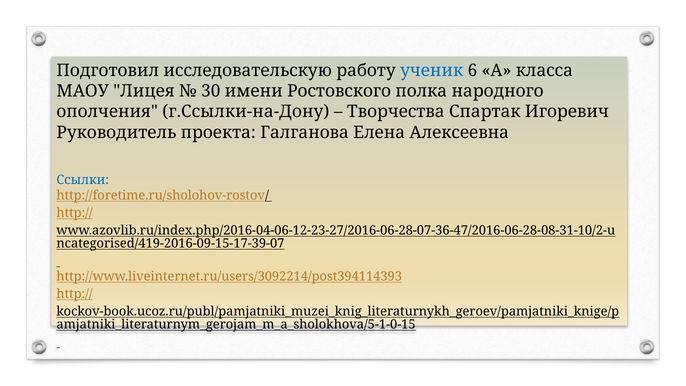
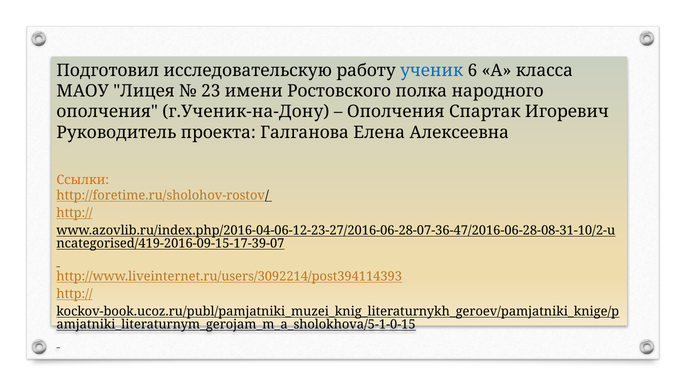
30: 30 -> 23
г.Ссылки-на-Дону: г.Ссылки-на-Дону -> г.Ученик-на-Дону
Творчества at (396, 112): Творчества -> Ополчения
Ссылки colour: blue -> orange
